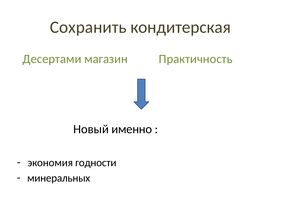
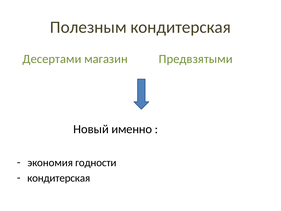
Сохранить: Сохранить -> Полезным
Практичность: Практичность -> Предвзятыми
минеральных at (59, 178): минеральных -> кондитерская
